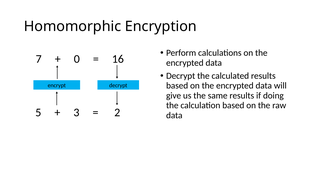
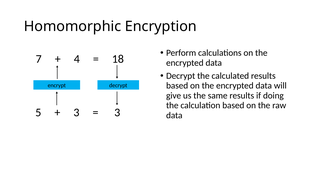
0: 0 -> 4
16: 16 -> 18
2 at (117, 112): 2 -> 3
